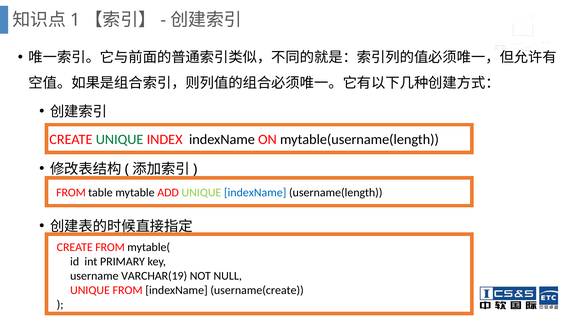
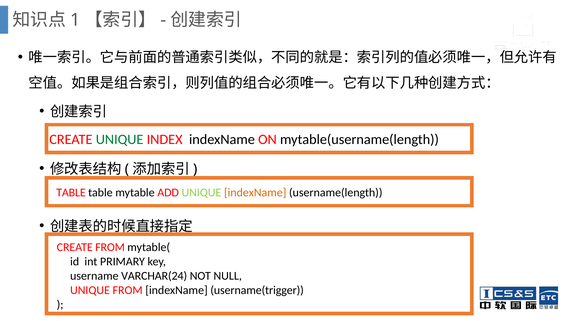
FROM at (71, 193): FROM -> TABLE
indexName at (255, 193) colour: blue -> orange
VARCHAR(19: VARCHAR(19 -> VARCHAR(24
username(create: username(create -> username(trigger
